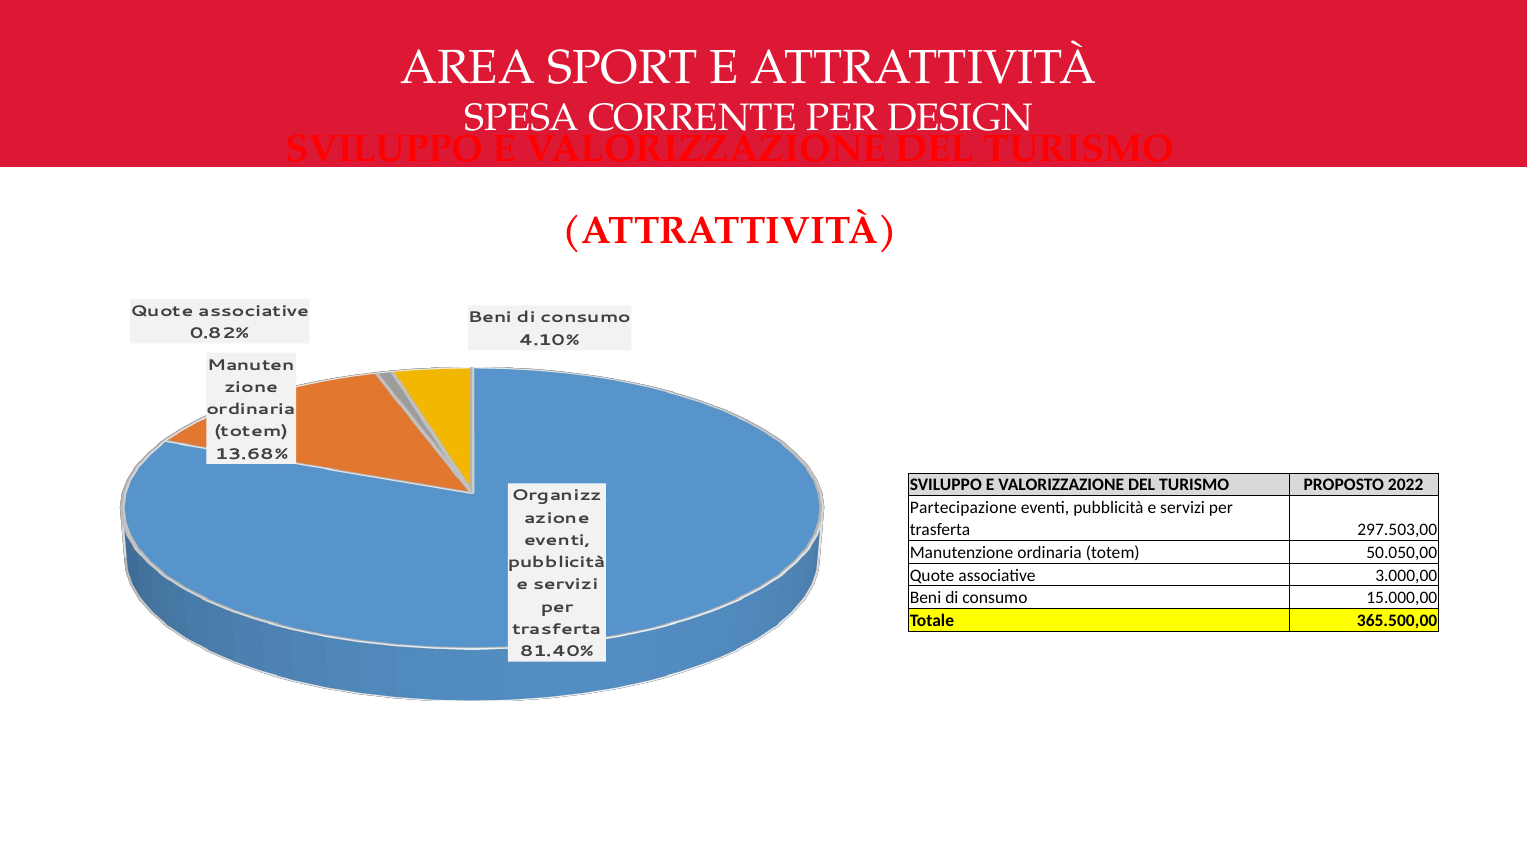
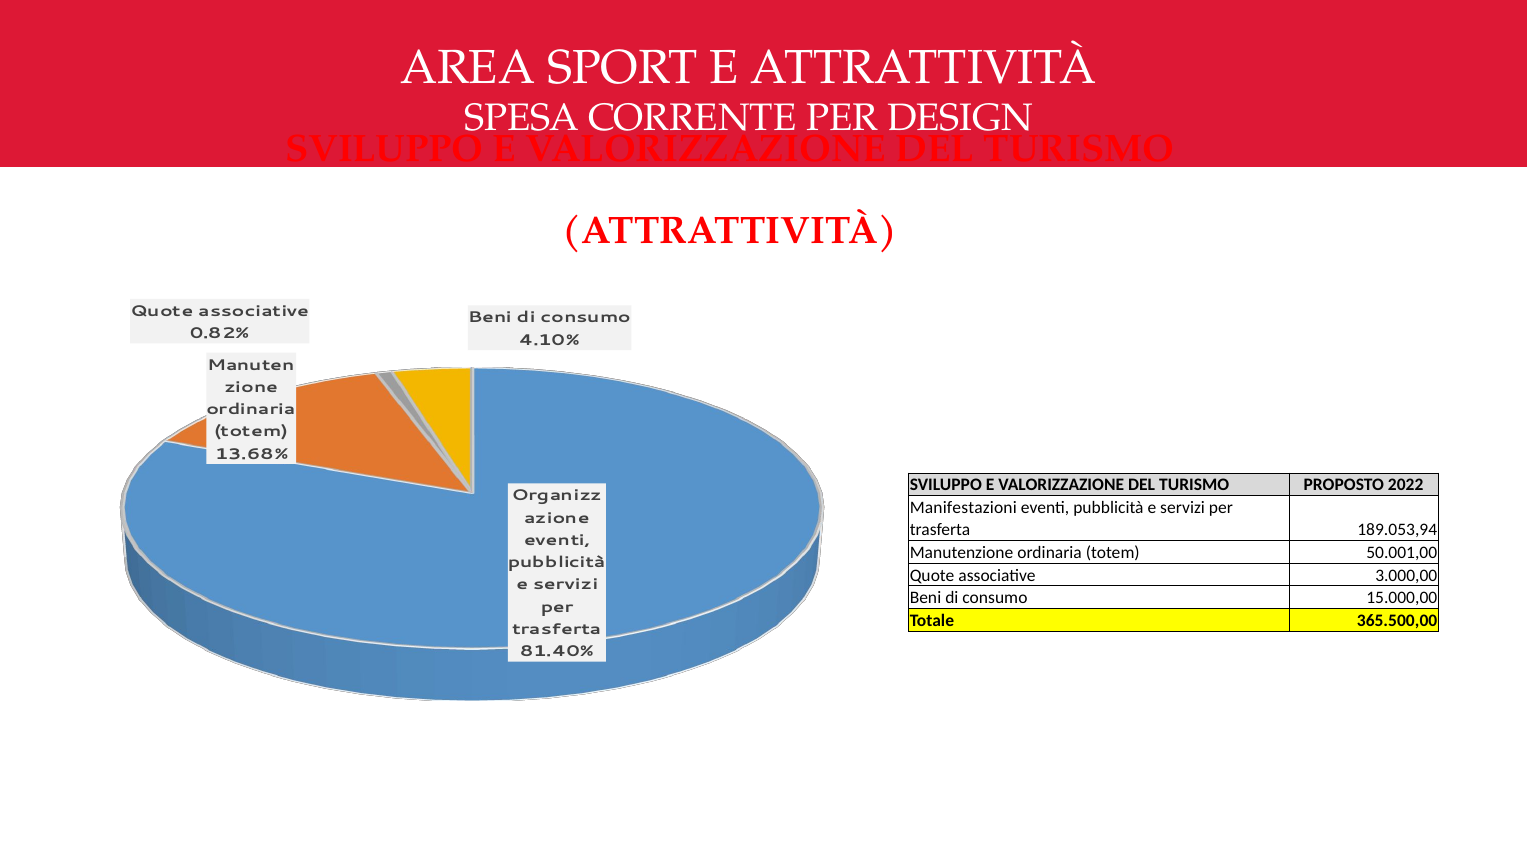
Partecipazione: Partecipazione -> Manifestazioni
297.503,00: 297.503,00 -> 189.053,94
50.050,00: 50.050,00 -> 50.001,00
